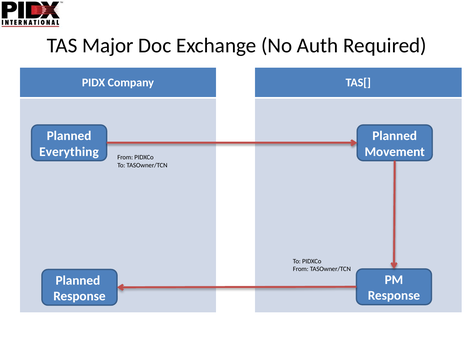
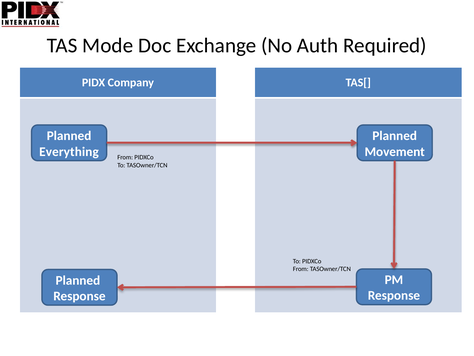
Major: Major -> Mode
